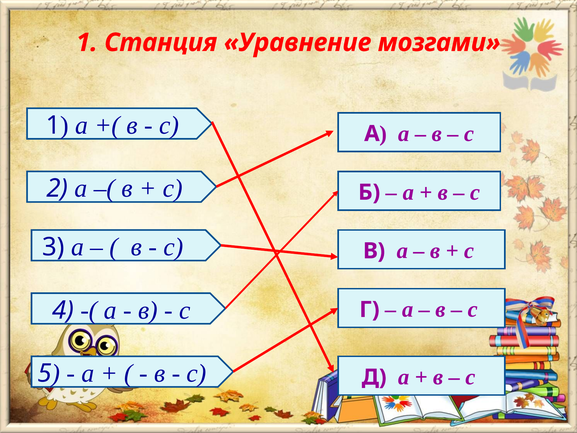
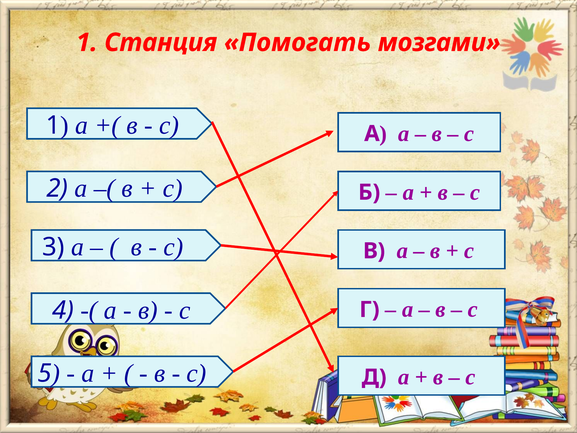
Уравнение: Уравнение -> Помогать
